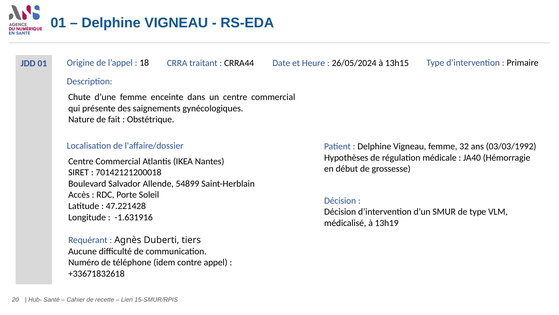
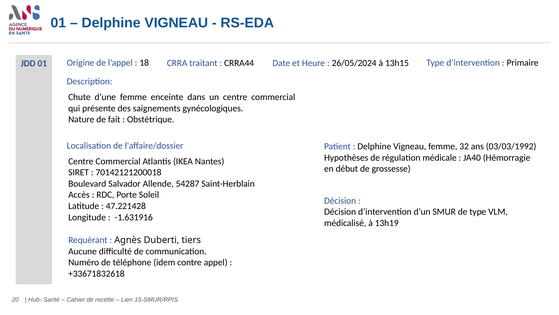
54899: 54899 -> 54287
